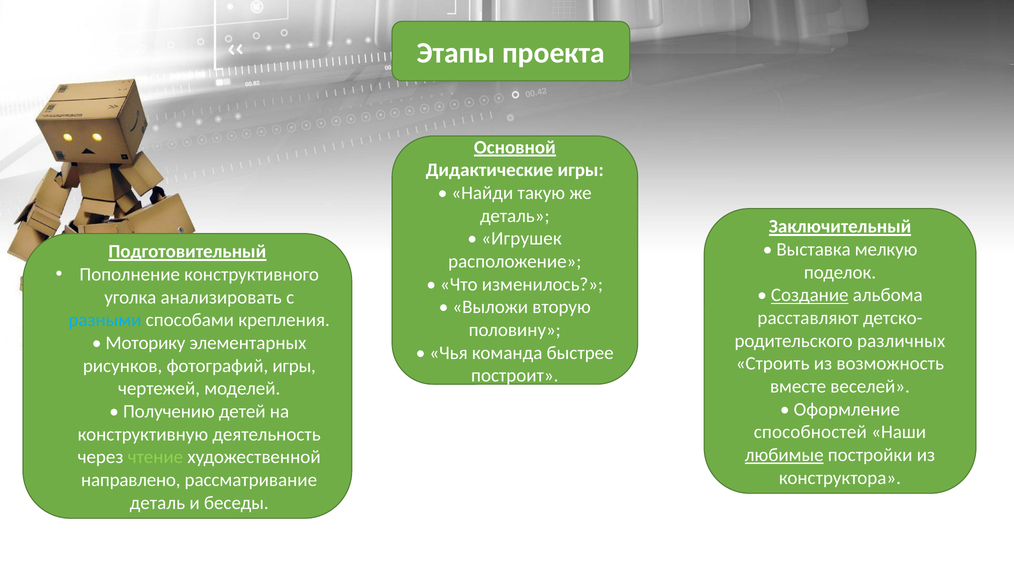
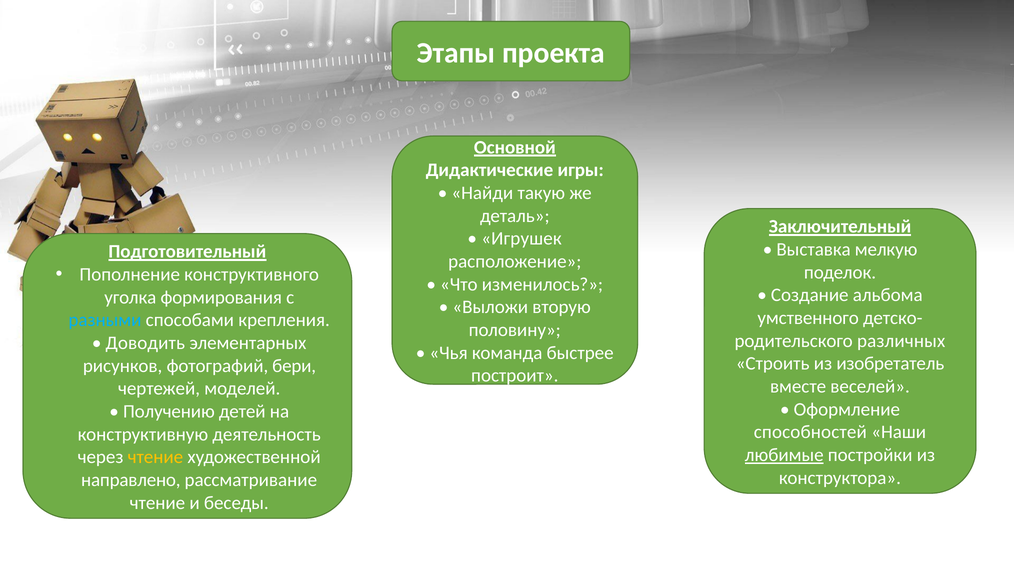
Создание underline: present -> none
анализировать: анализировать -> формирования
расставляют: расставляют -> умственного
Моторику: Моторику -> Доводить
возможность: возможность -> изобретатель
фотографий игры: игры -> бери
чтение at (155, 457) colour: light green -> yellow
деталь at (157, 502): деталь -> чтение
